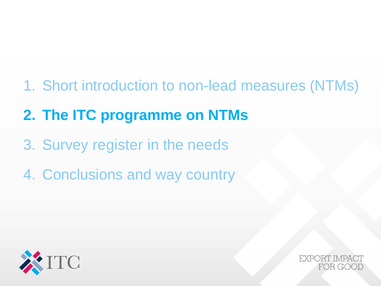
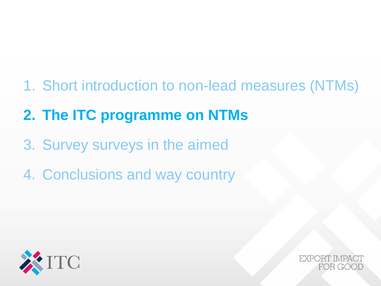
register: register -> surveys
needs: needs -> aimed
